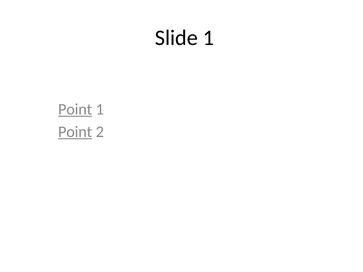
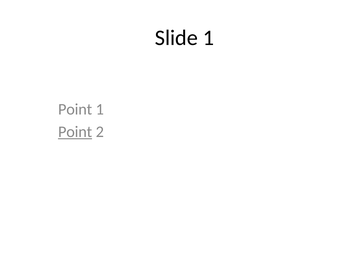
Point at (75, 109) underline: present -> none
